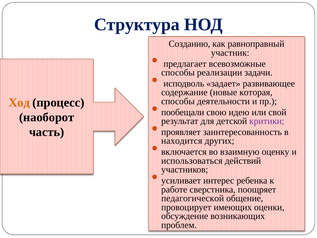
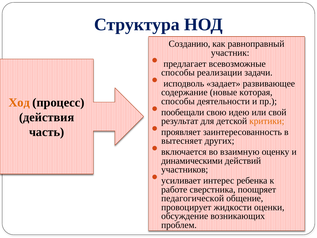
наоборот: наоборот -> действия
критики colour: purple -> orange
находится: находится -> вытесняет
использоваться: использоваться -> динамическими
имеющих: имеющих -> жидкости
